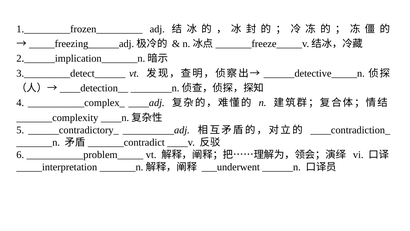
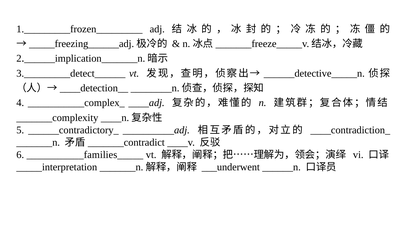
___________problem_____: ___________problem_____ -> ___________families_____
